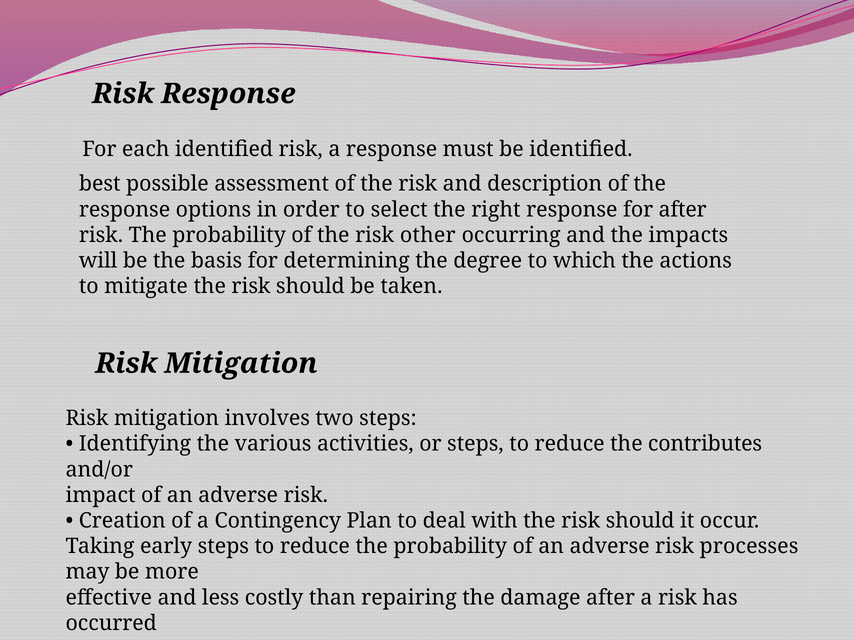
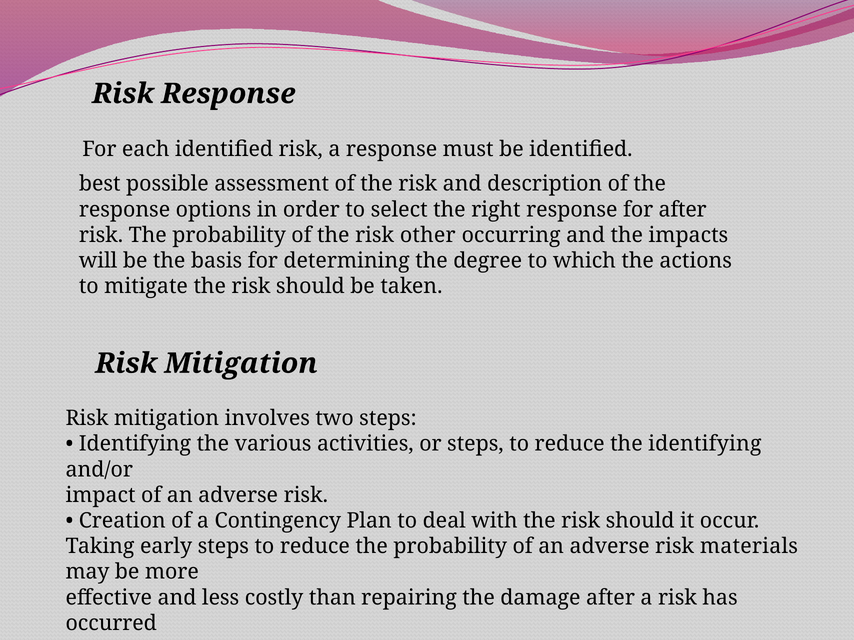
the contributes: contributes -> identifying
processes: processes -> materials
